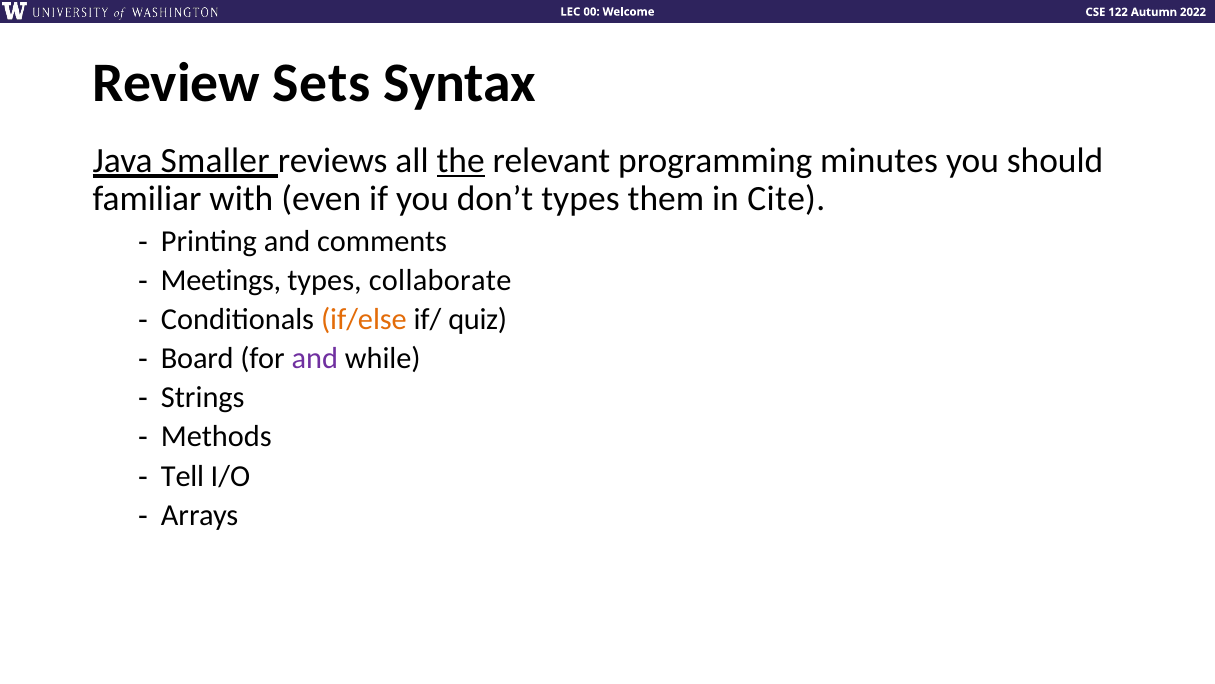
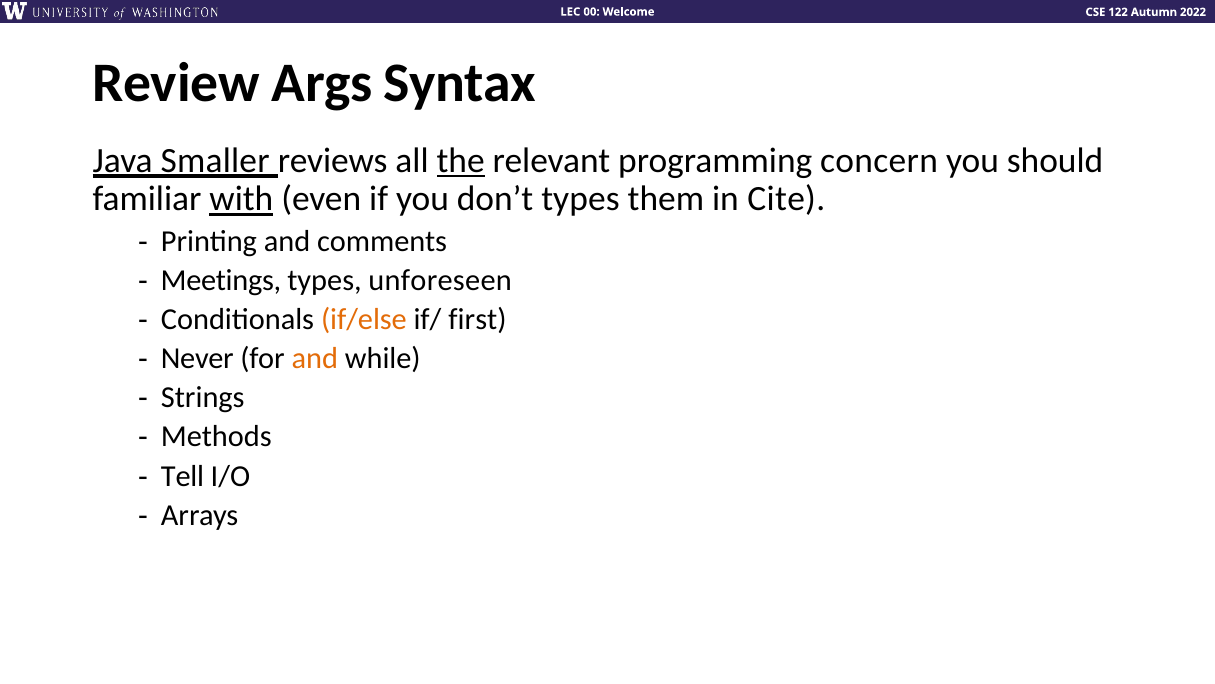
Sets: Sets -> Args
minutes: minutes -> concern
with underline: none -> present
collaborate: collaborate -> unforeseen
quiz: quiz -> first
Board: Board -> Never
and at (315, 358) colour: purple -> orange
